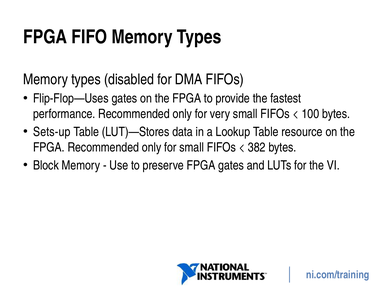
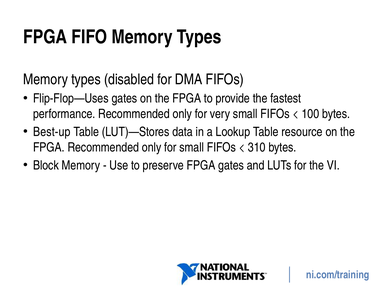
Sets-up: Sets-up -> Best-up
382: 382 -> 310
